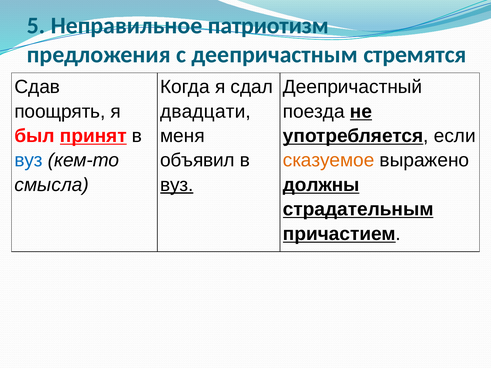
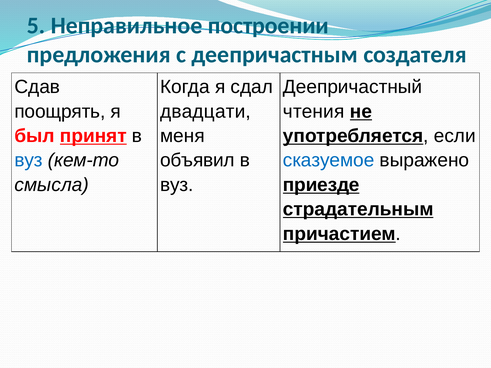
патриотизм: патриотизм -> построении
стремятся: стремятся -> создателя
поезда: поезда -> чтения
сказуемое colour: orange -> blue
вуз at (177, 185) underline: present -> none
должны: должны -> приезде
